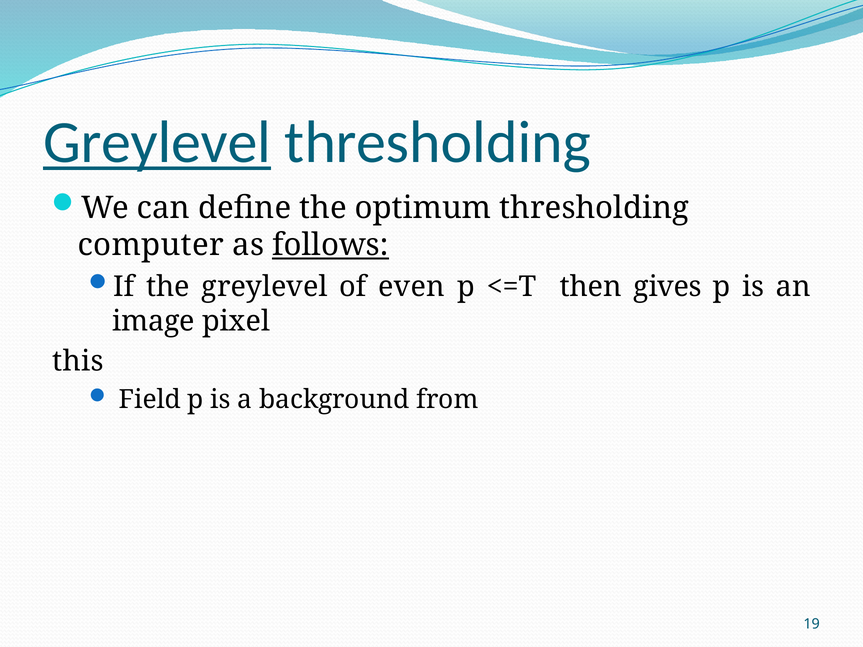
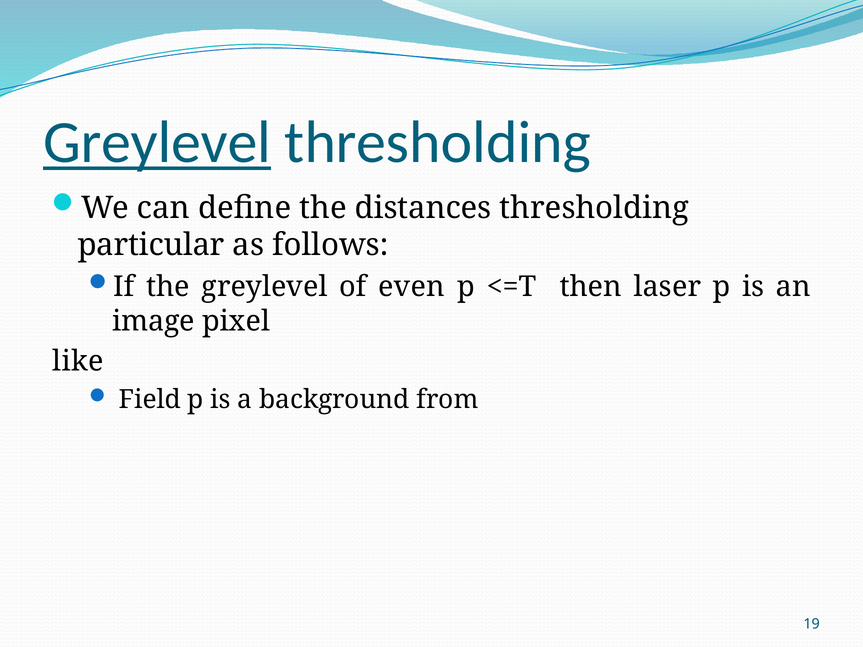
optimum: optimum -> distances
computer: computer -> particular
follows underline: present -> none
gives: gives -> laser
this: this -> like
